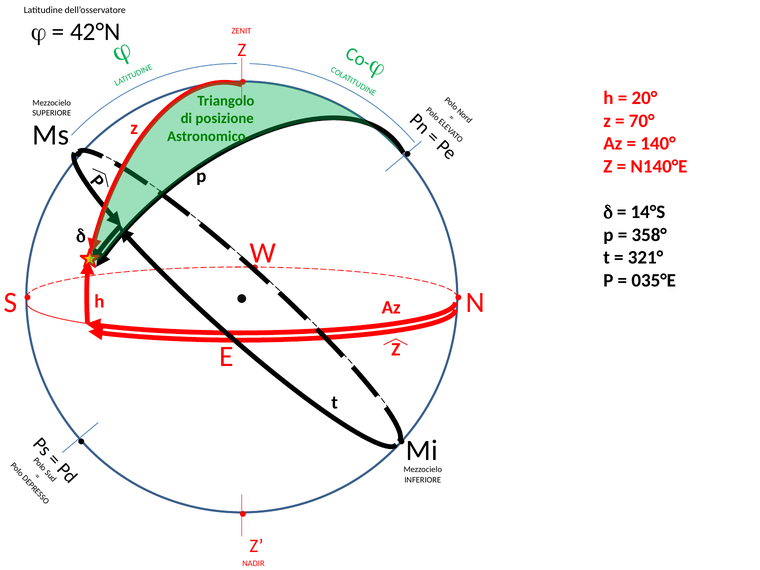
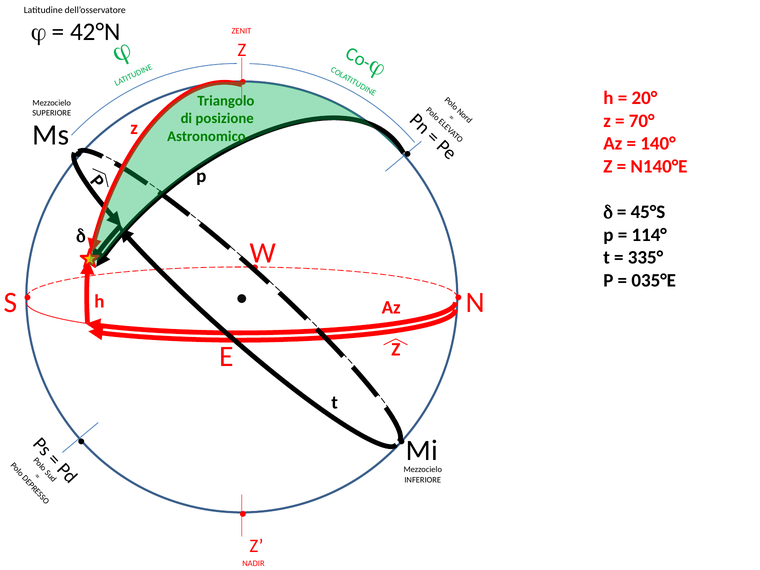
14°S: 14°S -> 45°S
358°: 358° -> 114°
321°: 321° -> 335°
